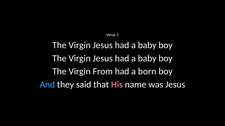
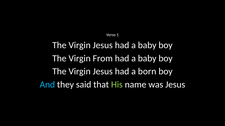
Jesus at (103, 59): Jesus -> From
From at (103, 72): From -> Jesus
His colour: pink -> light green
